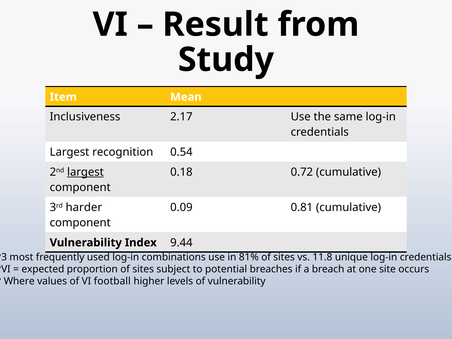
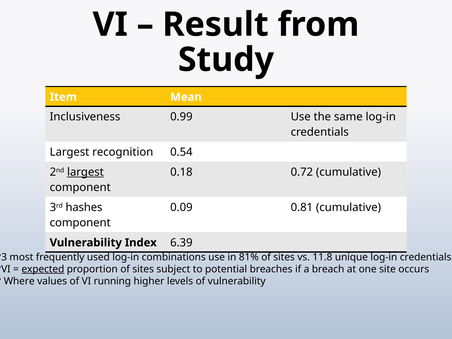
2.17: 2.17 -> 0.99
harder: harder -> hashes
9.44: 9.44 -> 6.39
expected underline: none -> present
football: football -> running
